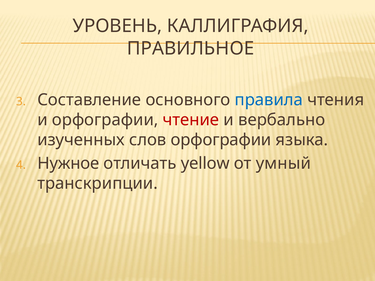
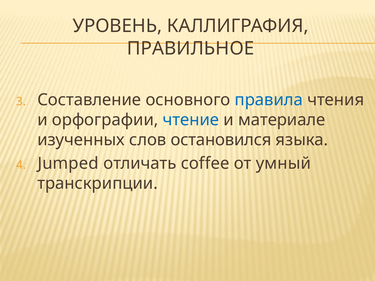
чтение colour: red -> blue
вербально: вербально -> материале
слов орфографии: орфографии -> остановился
Нужное: Нужное -> Jumped
yellow: yellow -> coffee
